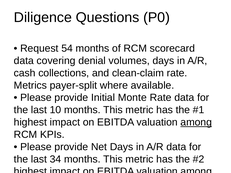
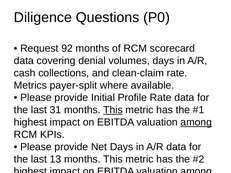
54: 54 -> 92
Monte: Monte -> Profile
10: 10 -> 31
This at (113, 110) underline: none -> present
34: 34 -> 13
